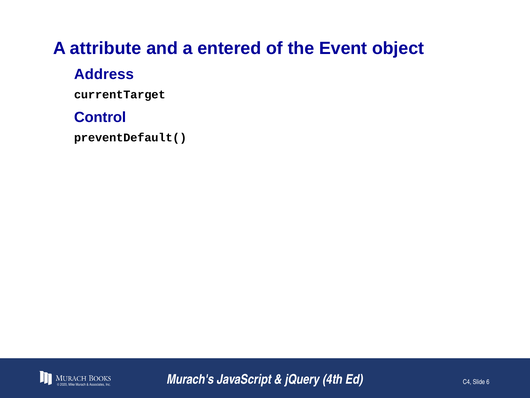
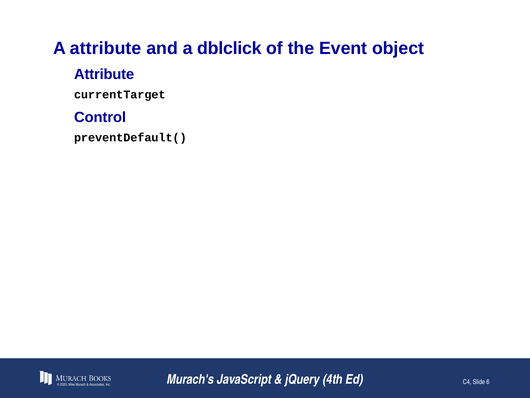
entered: entered -> dblclick
Address at (104, 74): Address -> Attribute
